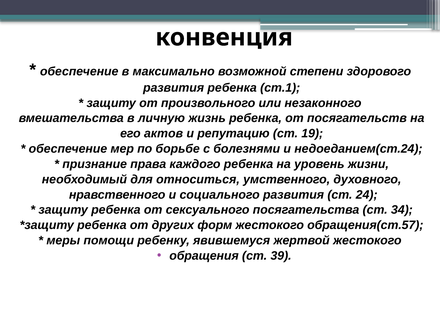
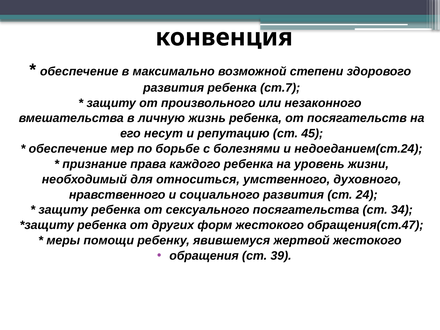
ст.1: ст.1 -> ст.7
актов: актов -> несут
19: 19 -> 45
обращения(ст.57: обращения(ст.57 -> обращения(ст.47
